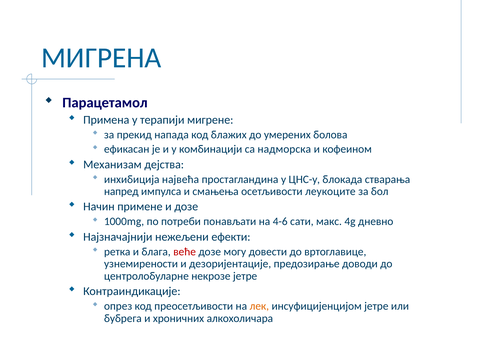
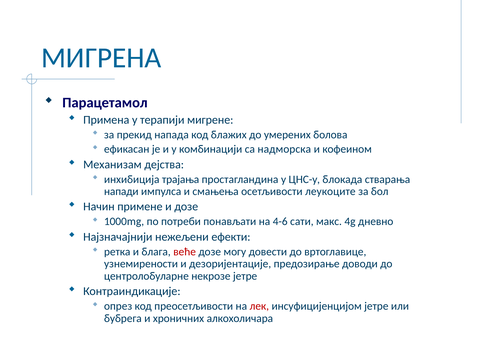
највећа: највећа -> трајања
напред: напред -> напади
лек colour: orange -> red
